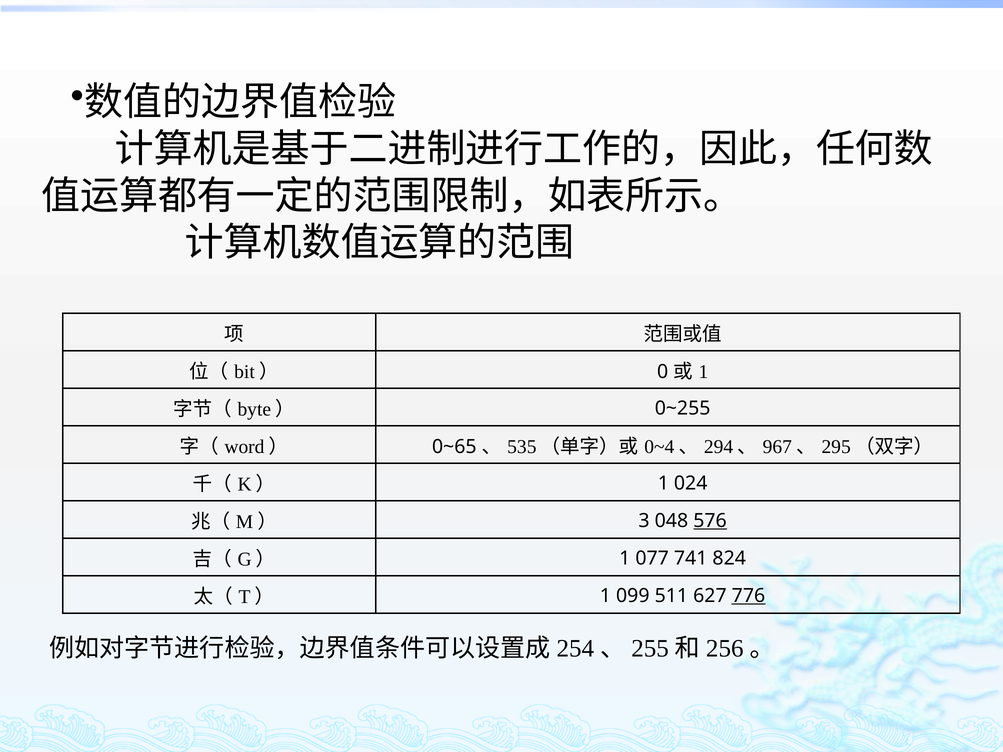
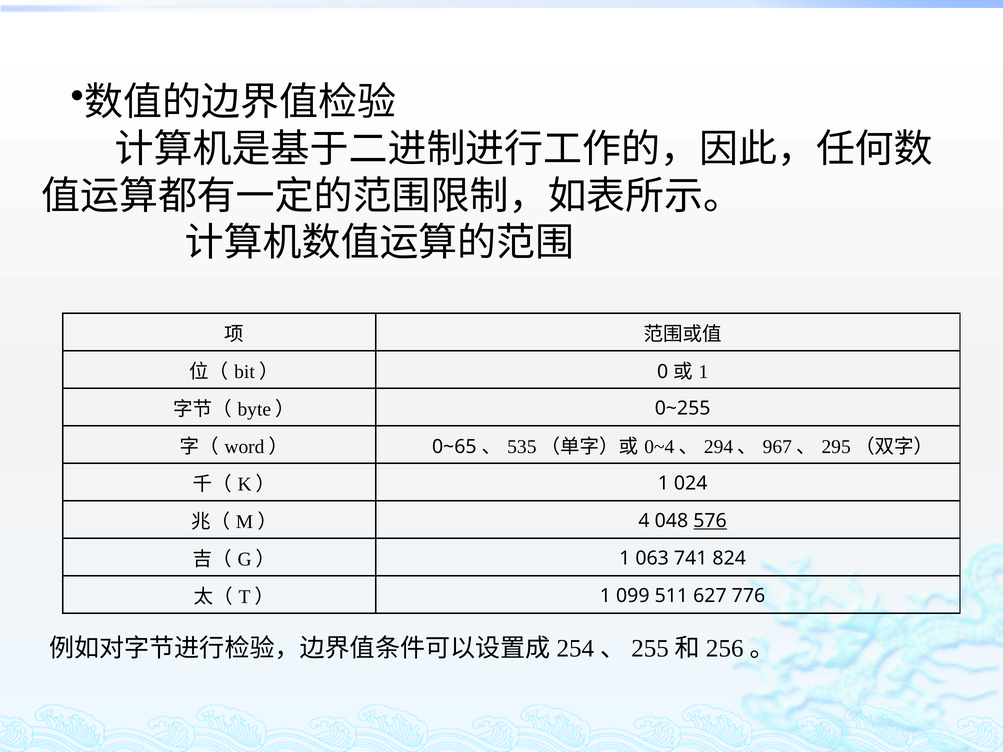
3: 3 -> 4
077: 077 -> 063
776 underline: present -> none
